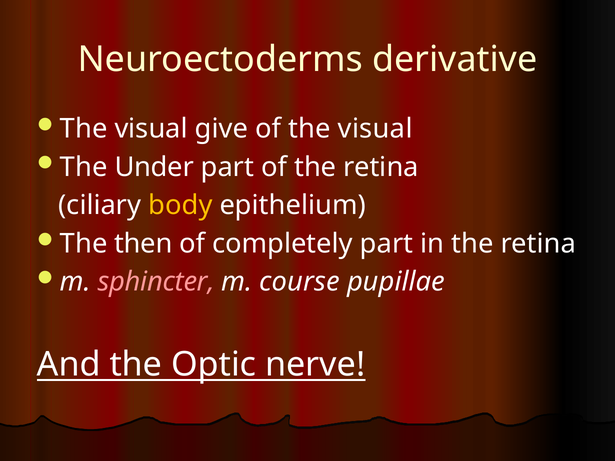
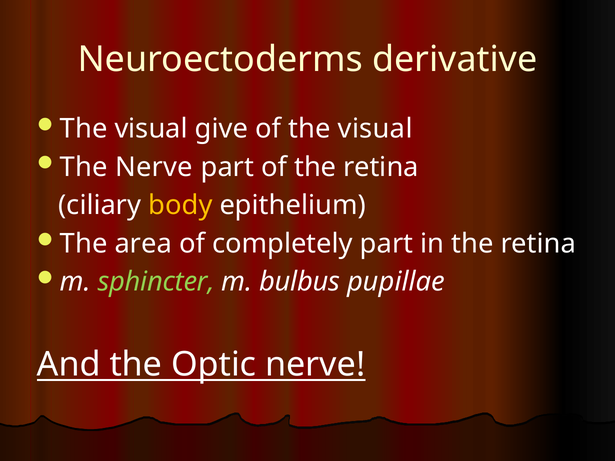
The Under: Under -> Nerve
then: then -> area
sphincter colour: pink -> light green
course: course -> bulbus
